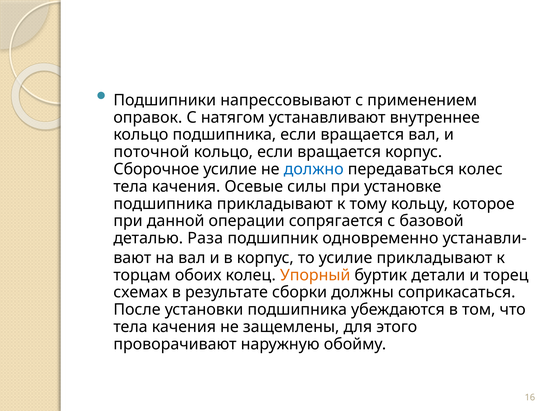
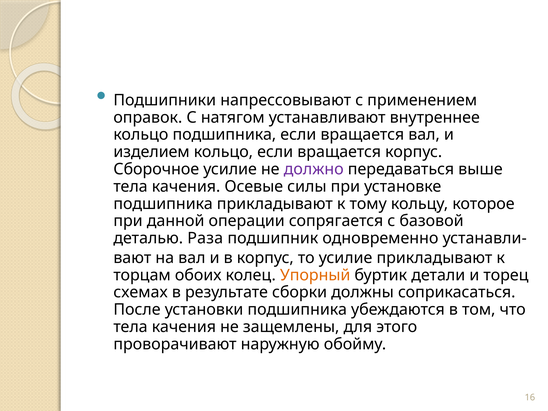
поточной: поточной -> изделием
должно colour: blue -> purple
колес: колес -> выше
